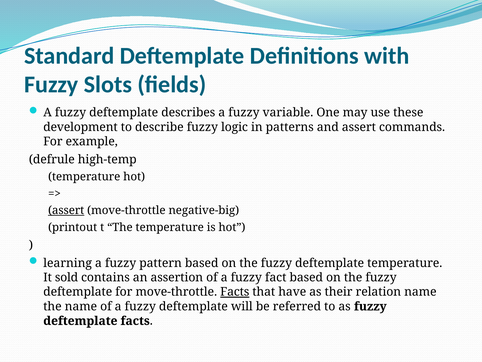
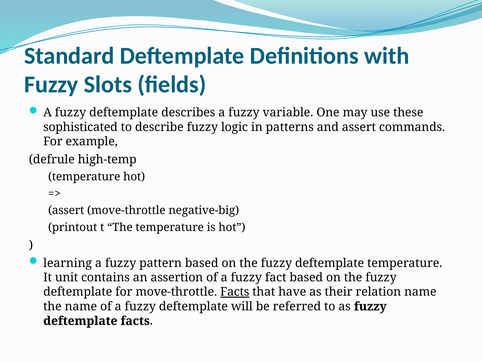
development: development -> sophisticated
assert at (66, 210) underline: present -> none
sold: sold -> unit
